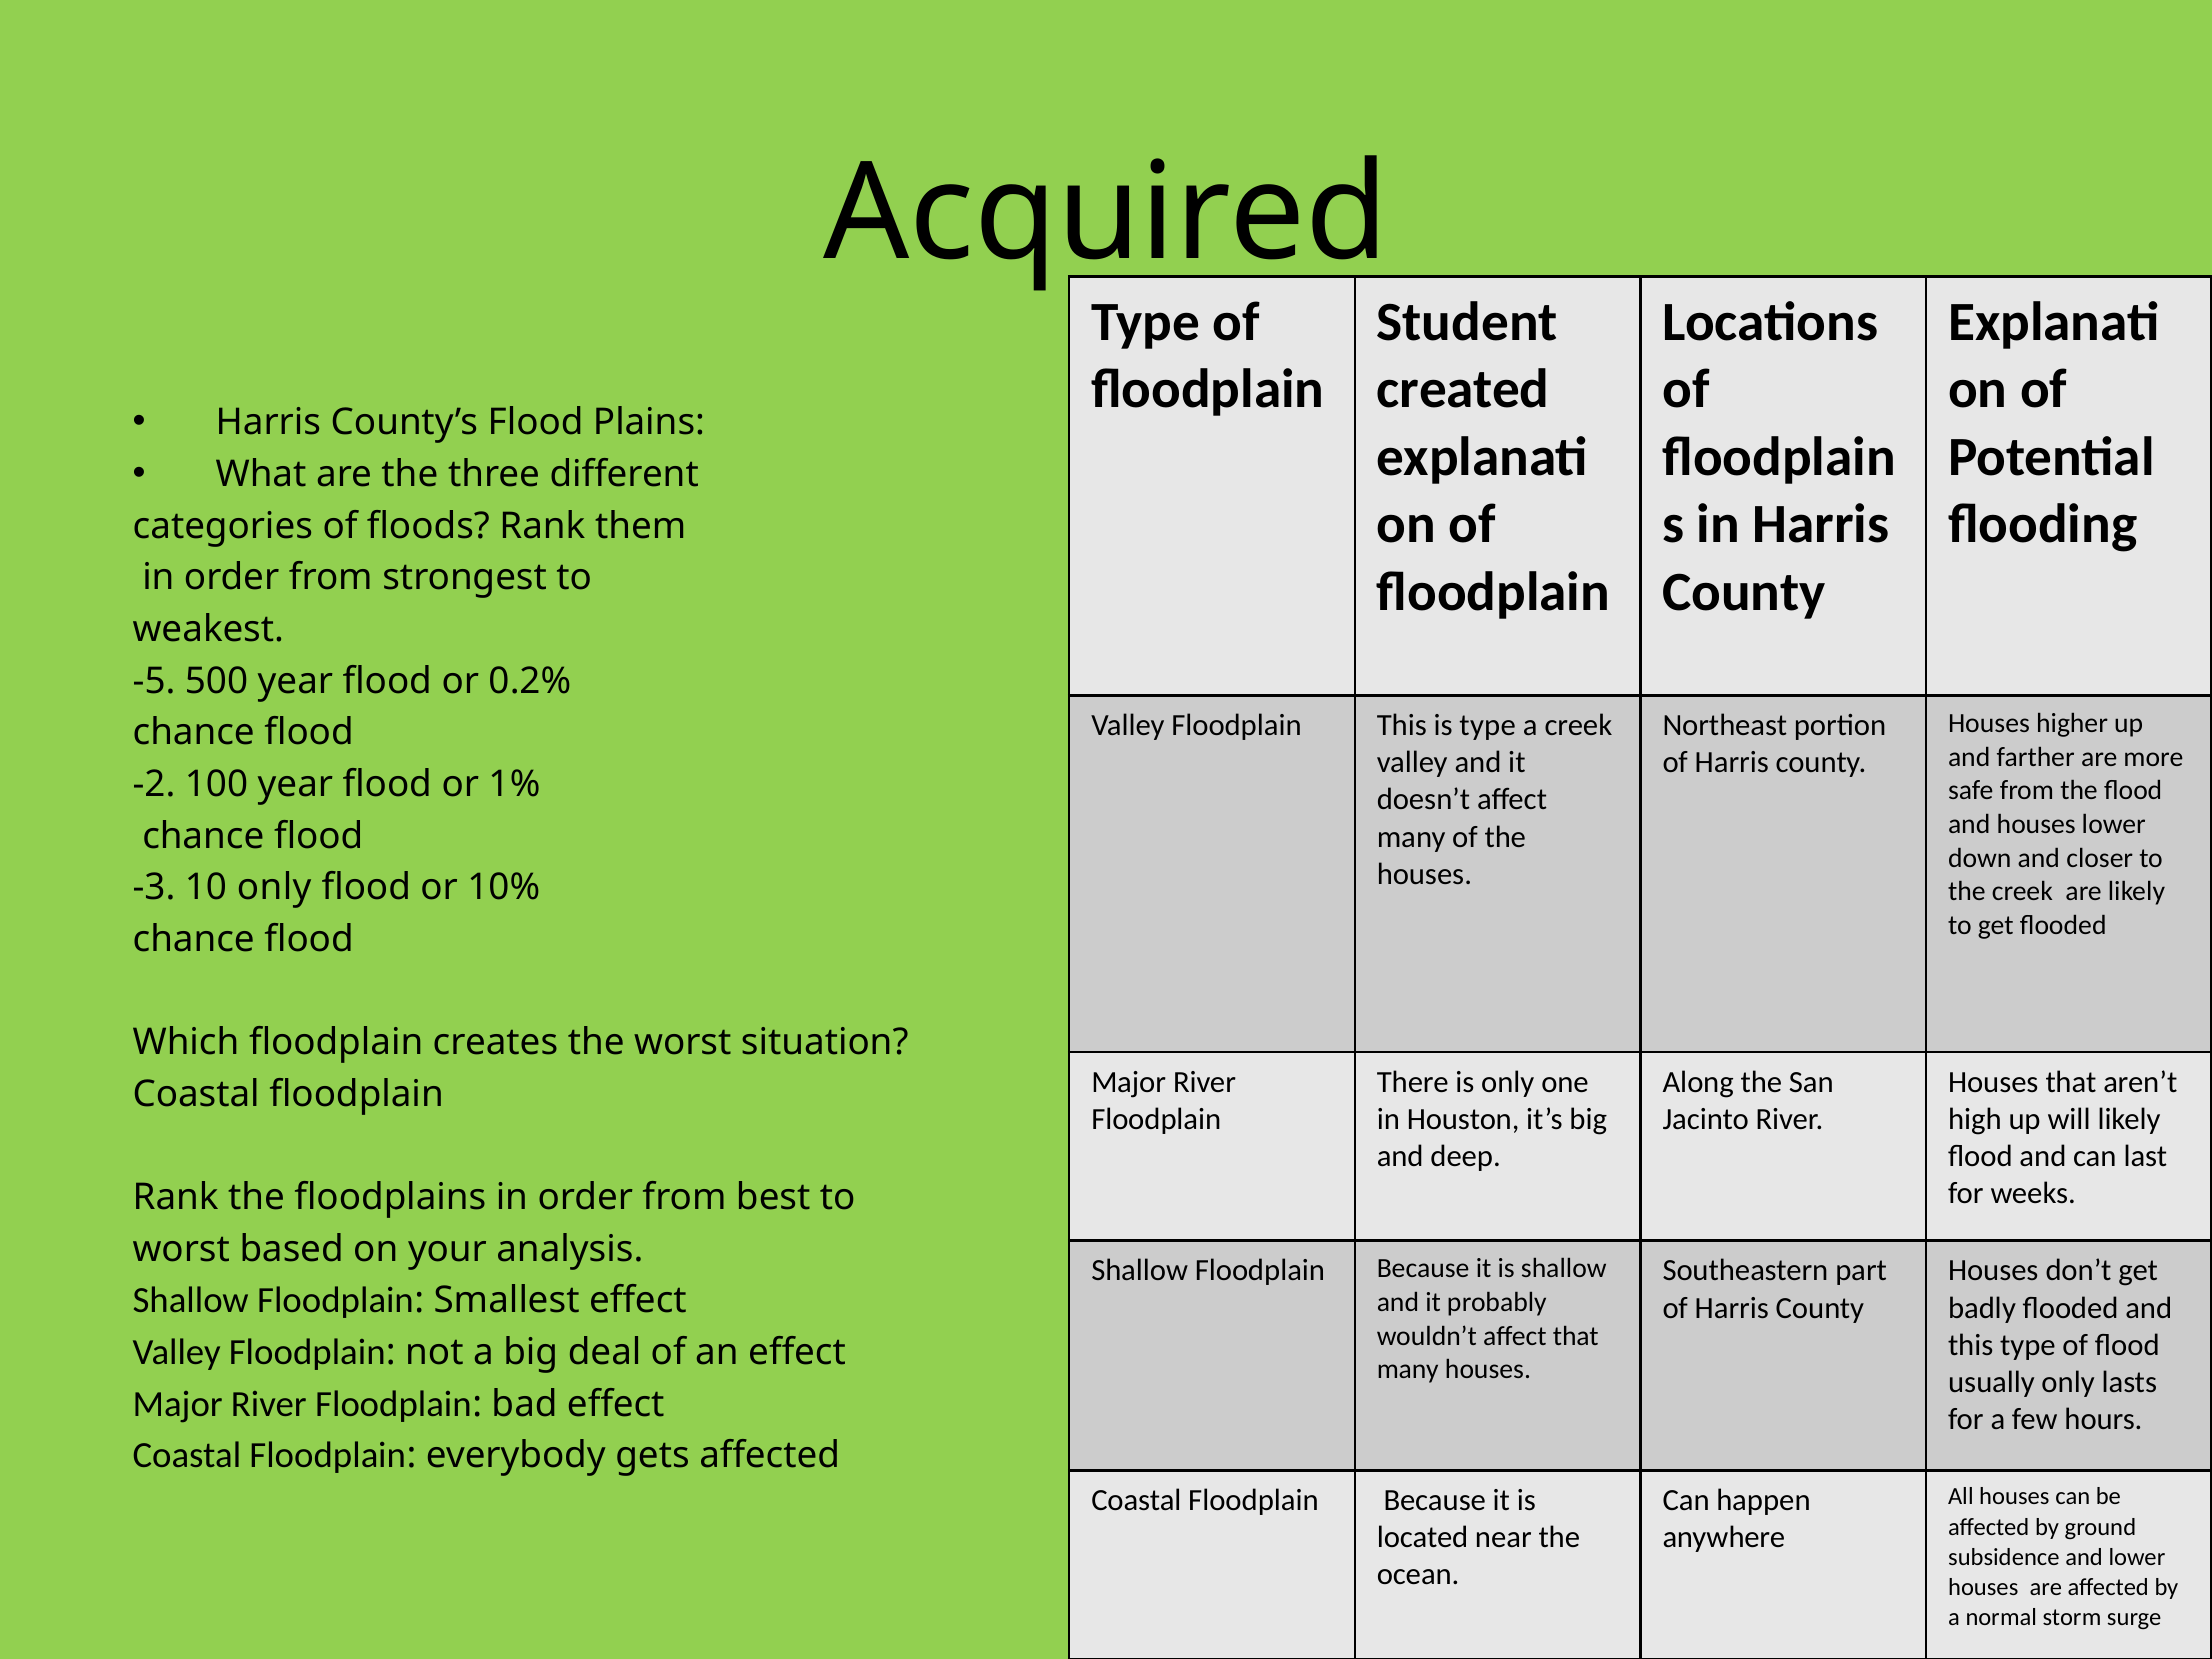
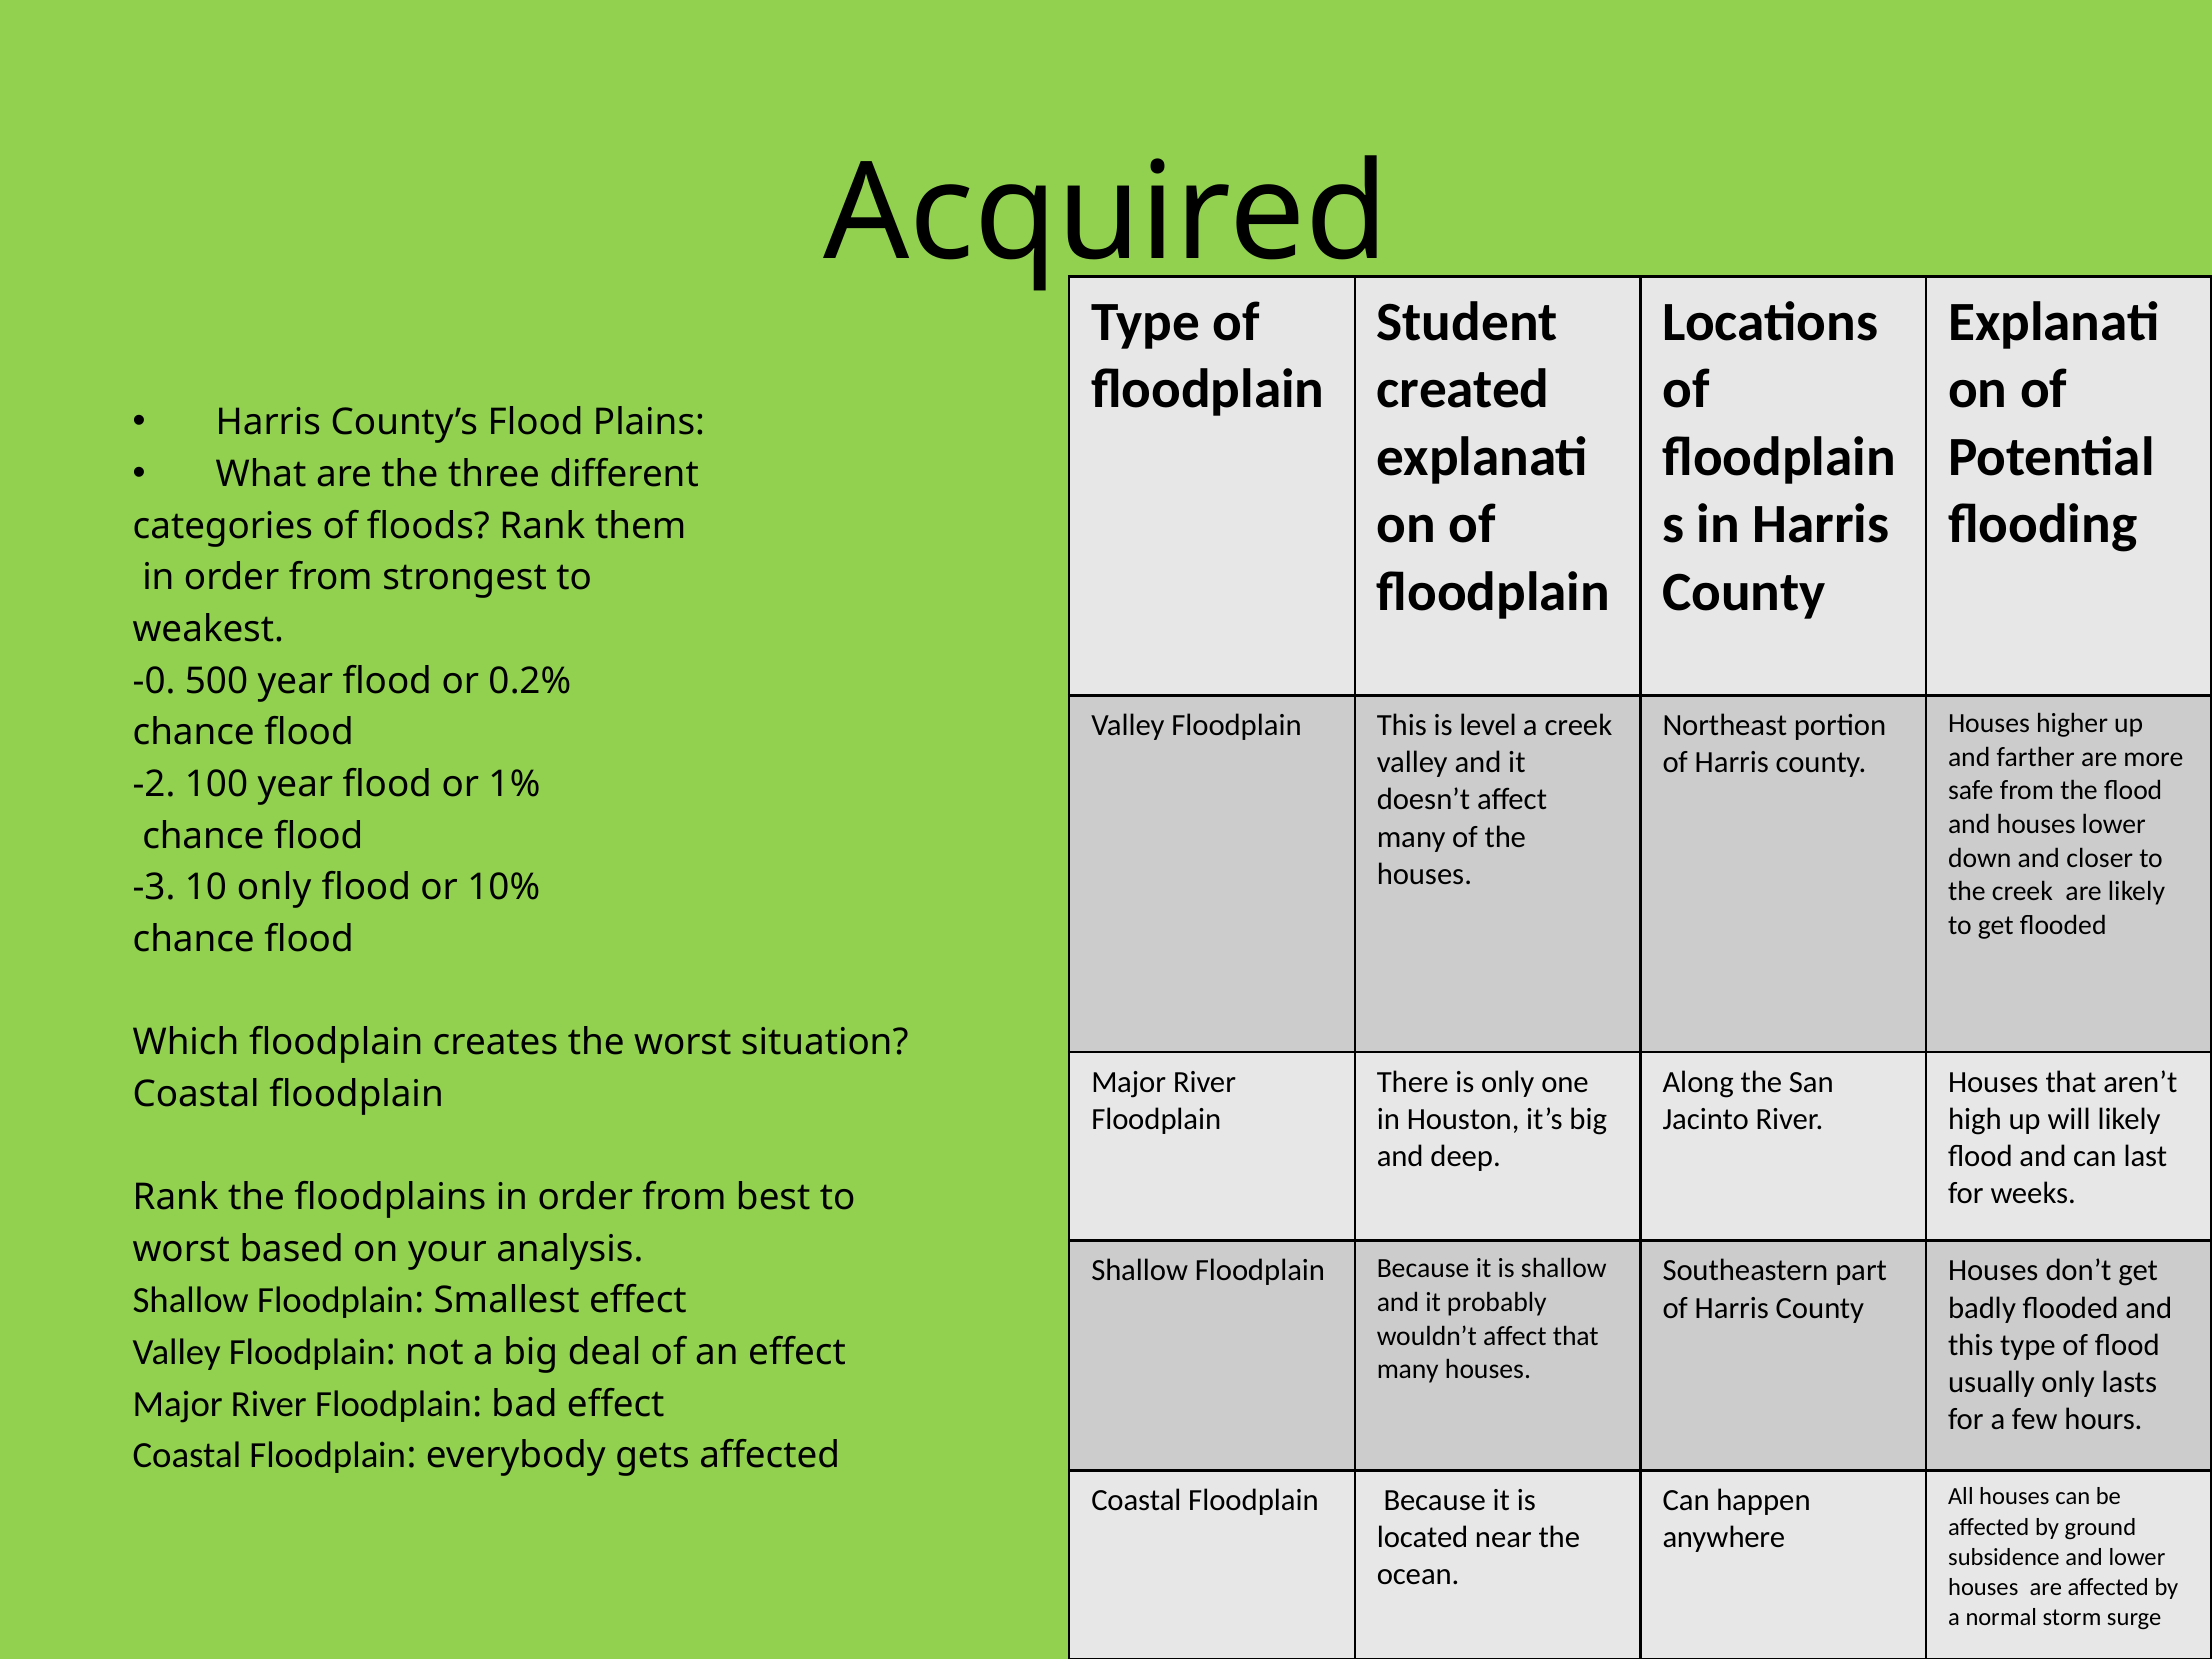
-5: -5 -> -0
is type: type -> level
